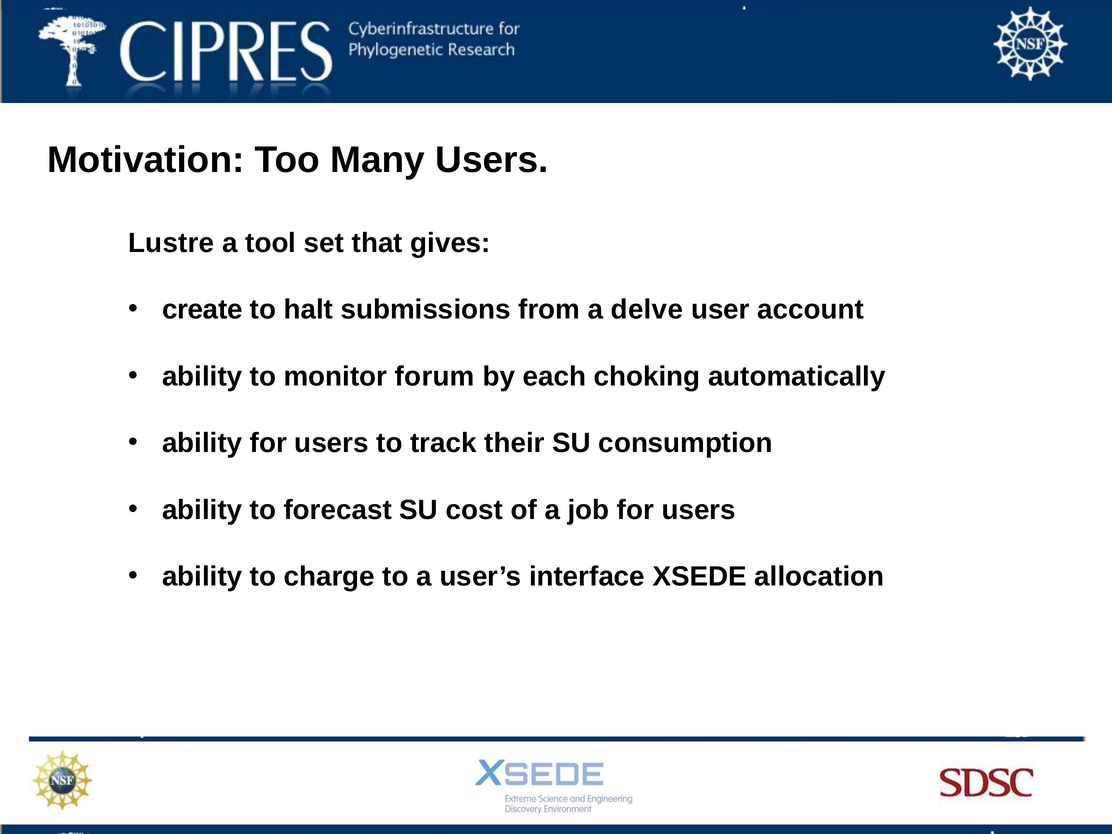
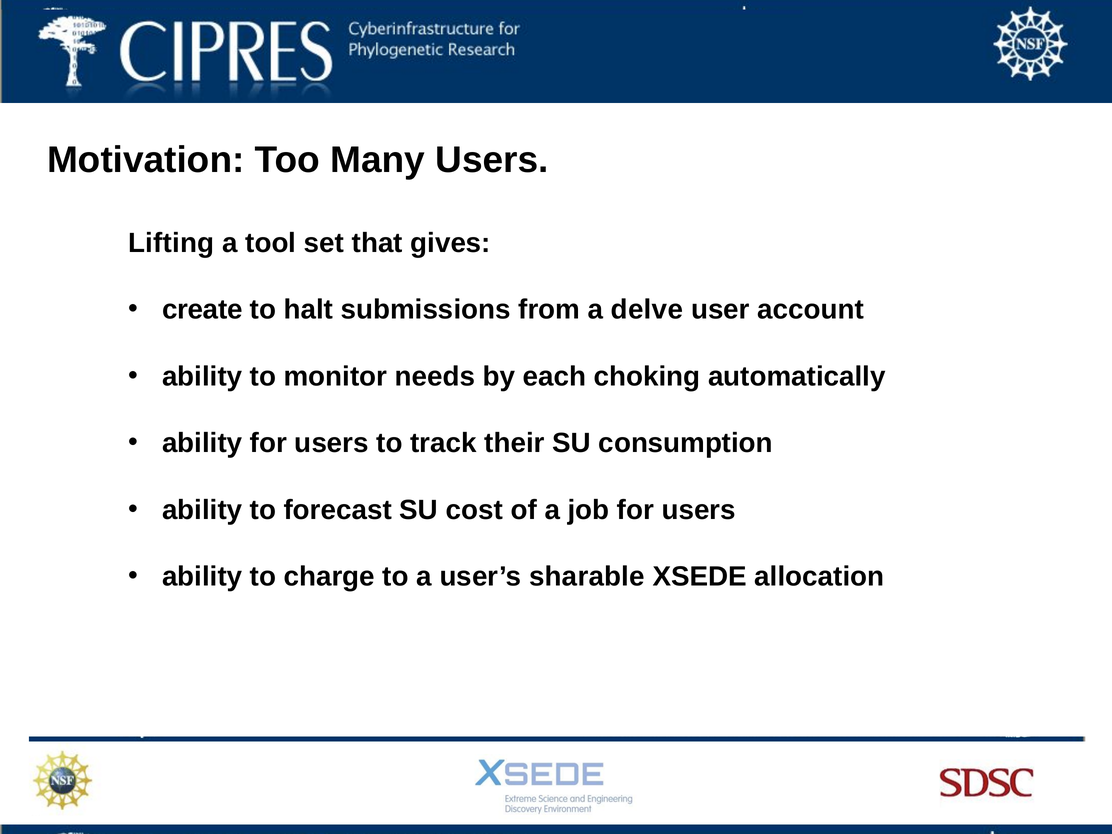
Lustre: Lustre -> Lifting
forum: forum -> needs
interface: interface -> sharable
